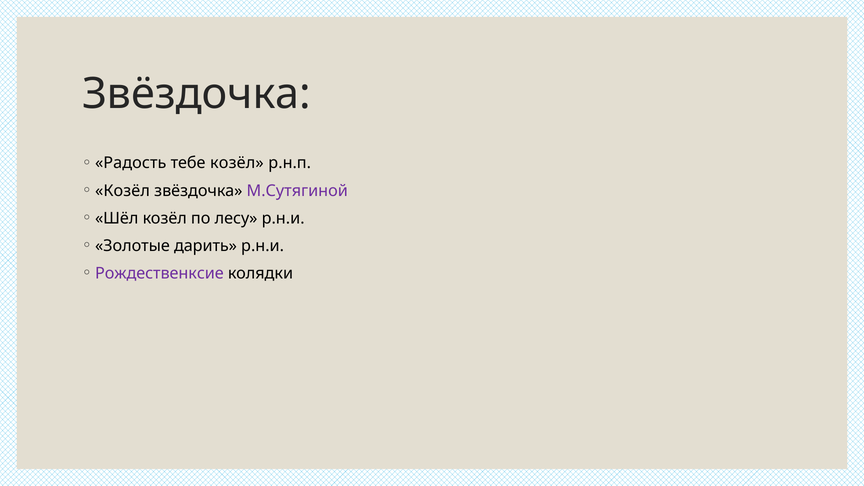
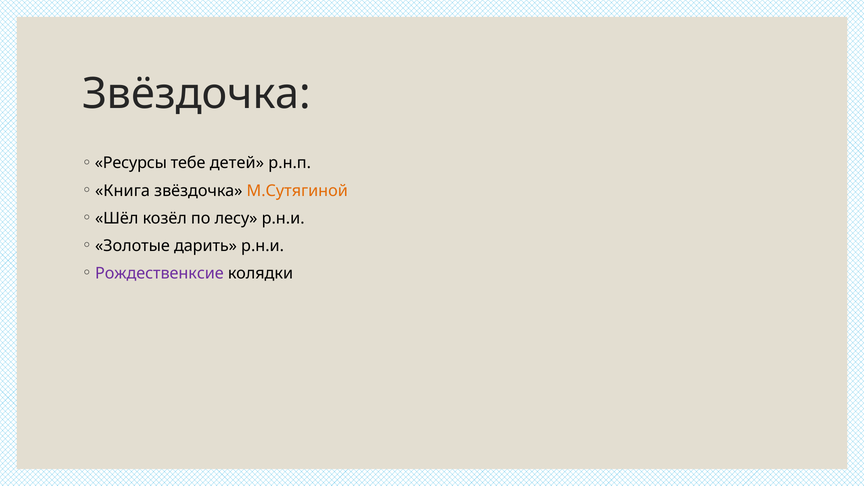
Радость: Радость -> Ресурсы
тебе козёл: козёл -> детей
Козёл at (122, 191): Козёл -> Книга
М.Сутягиной colour: purple -> orange
